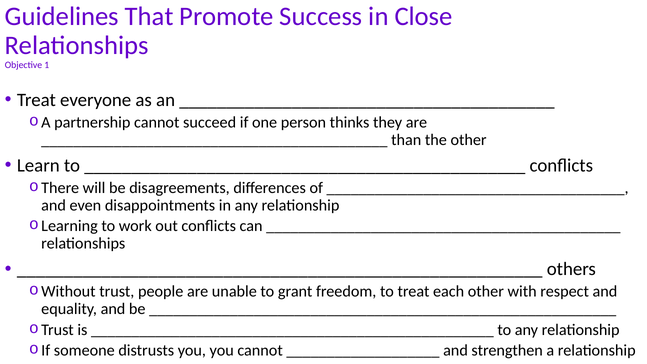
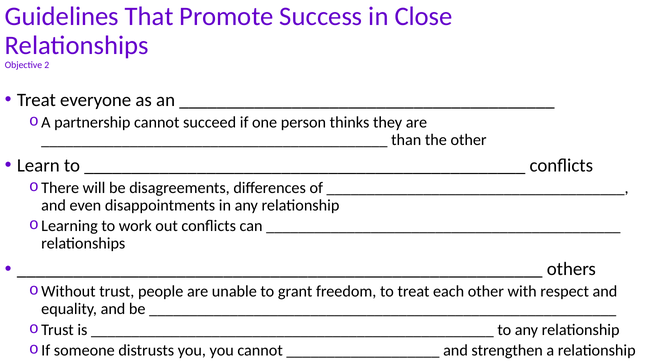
1: 1 -> 2
